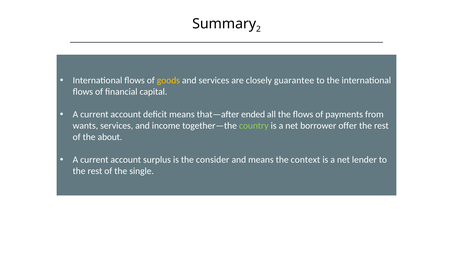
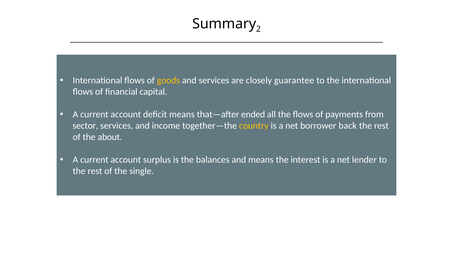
wants: wants -> sector
country colour: light green -> yellow
offer: offer -> back
consider: consider -> balances
context: context -> interest
